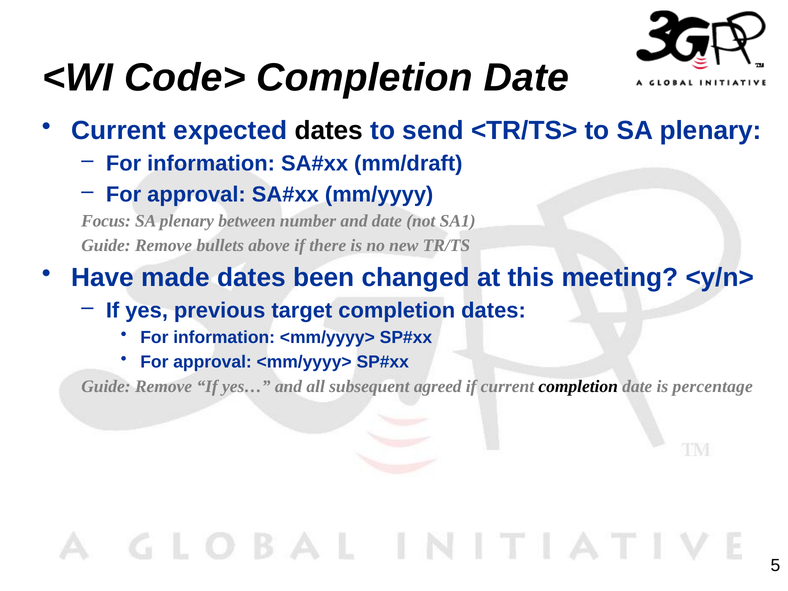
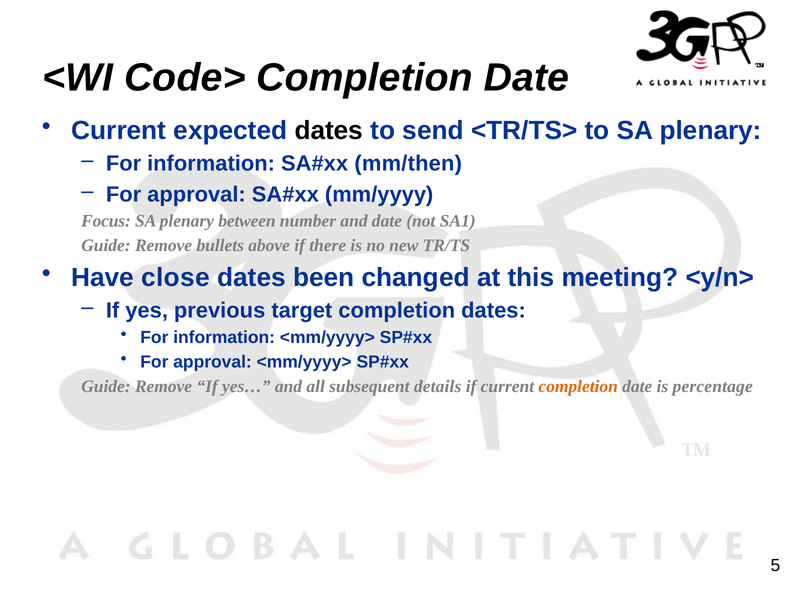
mm/draft: mm/draft -> mm/then
made: made -> close
agreed: agreed -> details
completion at (578, 387) colour: black -> orange
